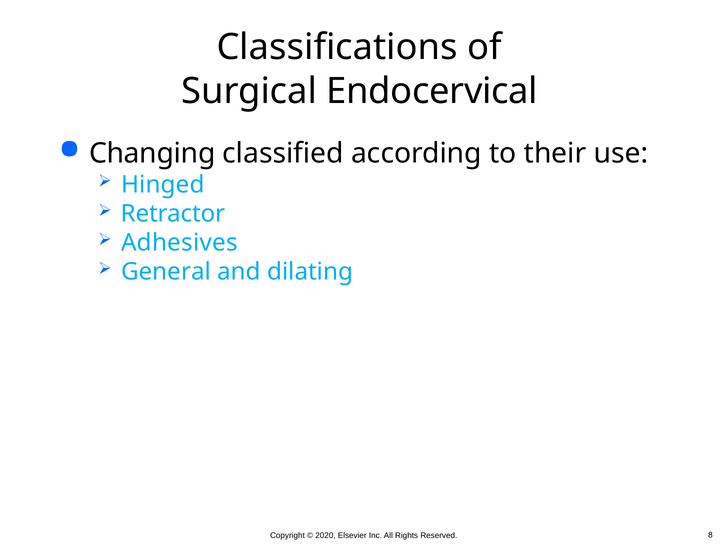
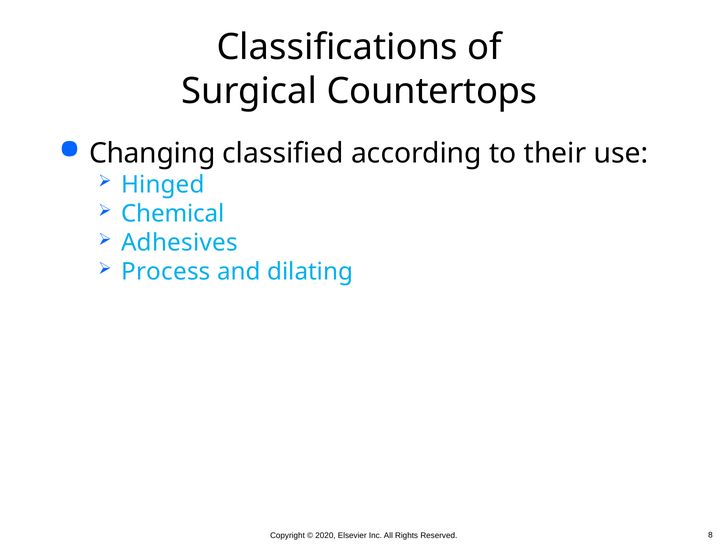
Endocervical: Endocervical -> Countertops
Retractor: Retractor -> Chemical
General: General -> Process
